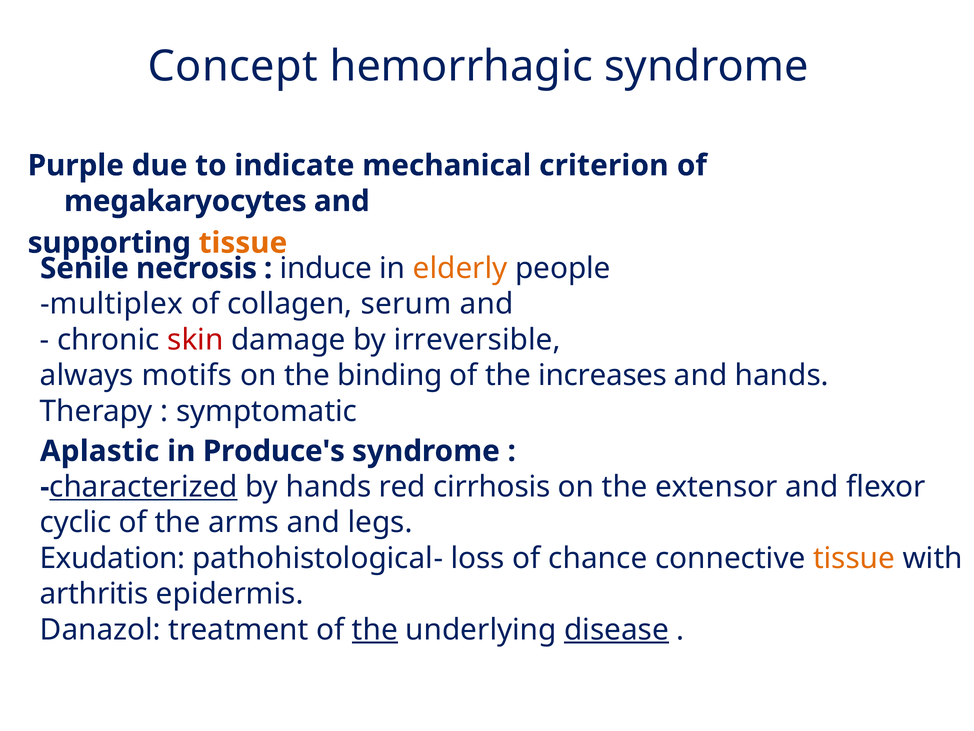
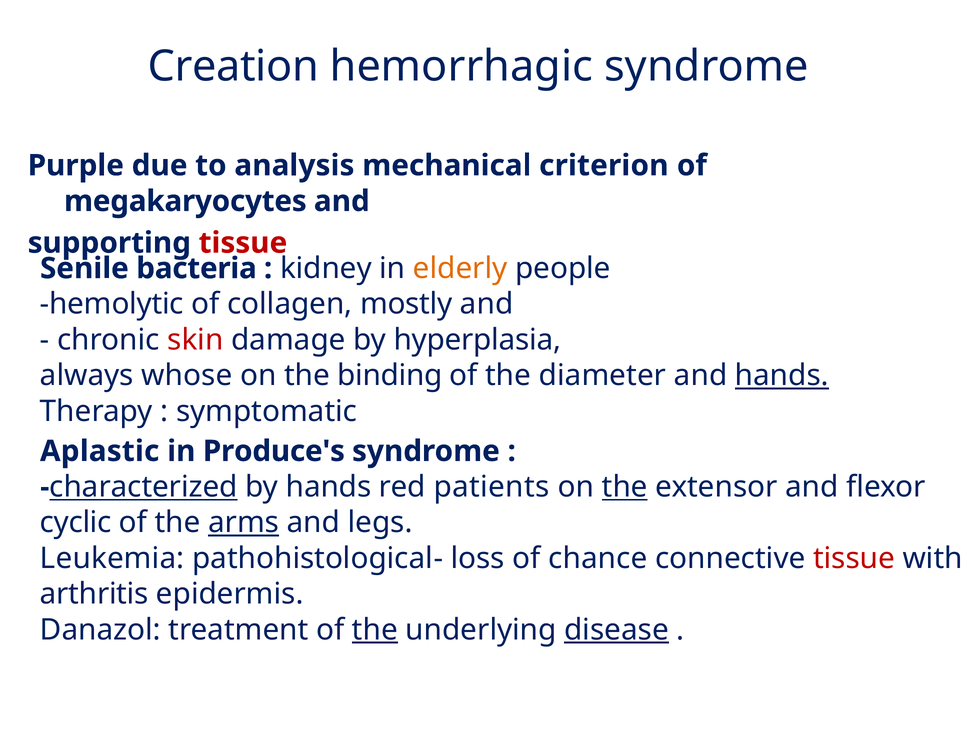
Concept: Concept -> Creation
indicate: indicate -> analysis
tissue at (243, 243) colour: orange -> red
necrosis: necrosis -> bacteria
induce: induce -> kidney
multiplex: multiplex -> hemolytic
serum: serum -> mostly
irreversible: irreversible -> hyperplasia
motifs: motifs -> whose
increases: increases -> diameter
hands at (782, 375) underline: none -> present
cirrhosis: cirrhosis -> patients
the at (625, 487) underline: none -> present
arms underline: none -> present
Exudation: Exudation -> Leukemia
tissue at (854, 558) colour: orange -> red
